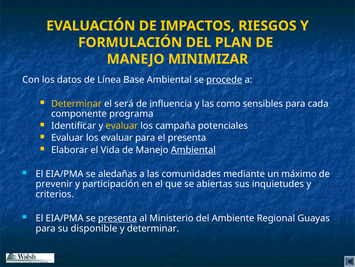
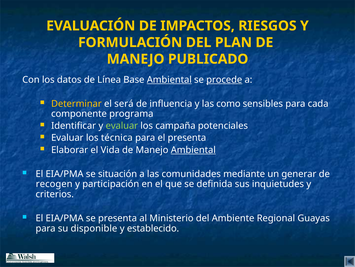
MINIMIZAR: MINIMIZAR -> PUBLICADO
Ambiental at (169, 79) underline: none -> present
evaluar at (122, 126) colour: yellow -> light green
los evaluar: evaluar -> técnica
aledañas: aledañas -> situación
máximo: máximo -> generar
prevenir: prevenir -> recogen
abiertas: abiertas -> definida
presenta at (118, 218) underline: present -> none
y determinar: determinar -> establecido
